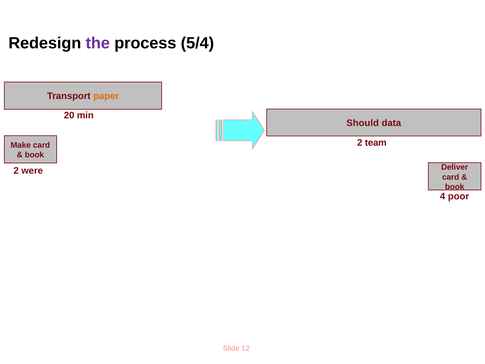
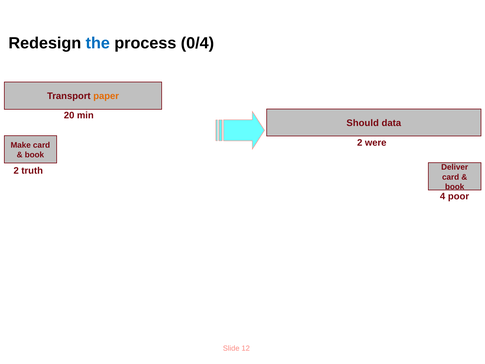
the colour: purple -> blue
5/4: 5/4 -> 0/4
team: team -> were
were: were -> truth
